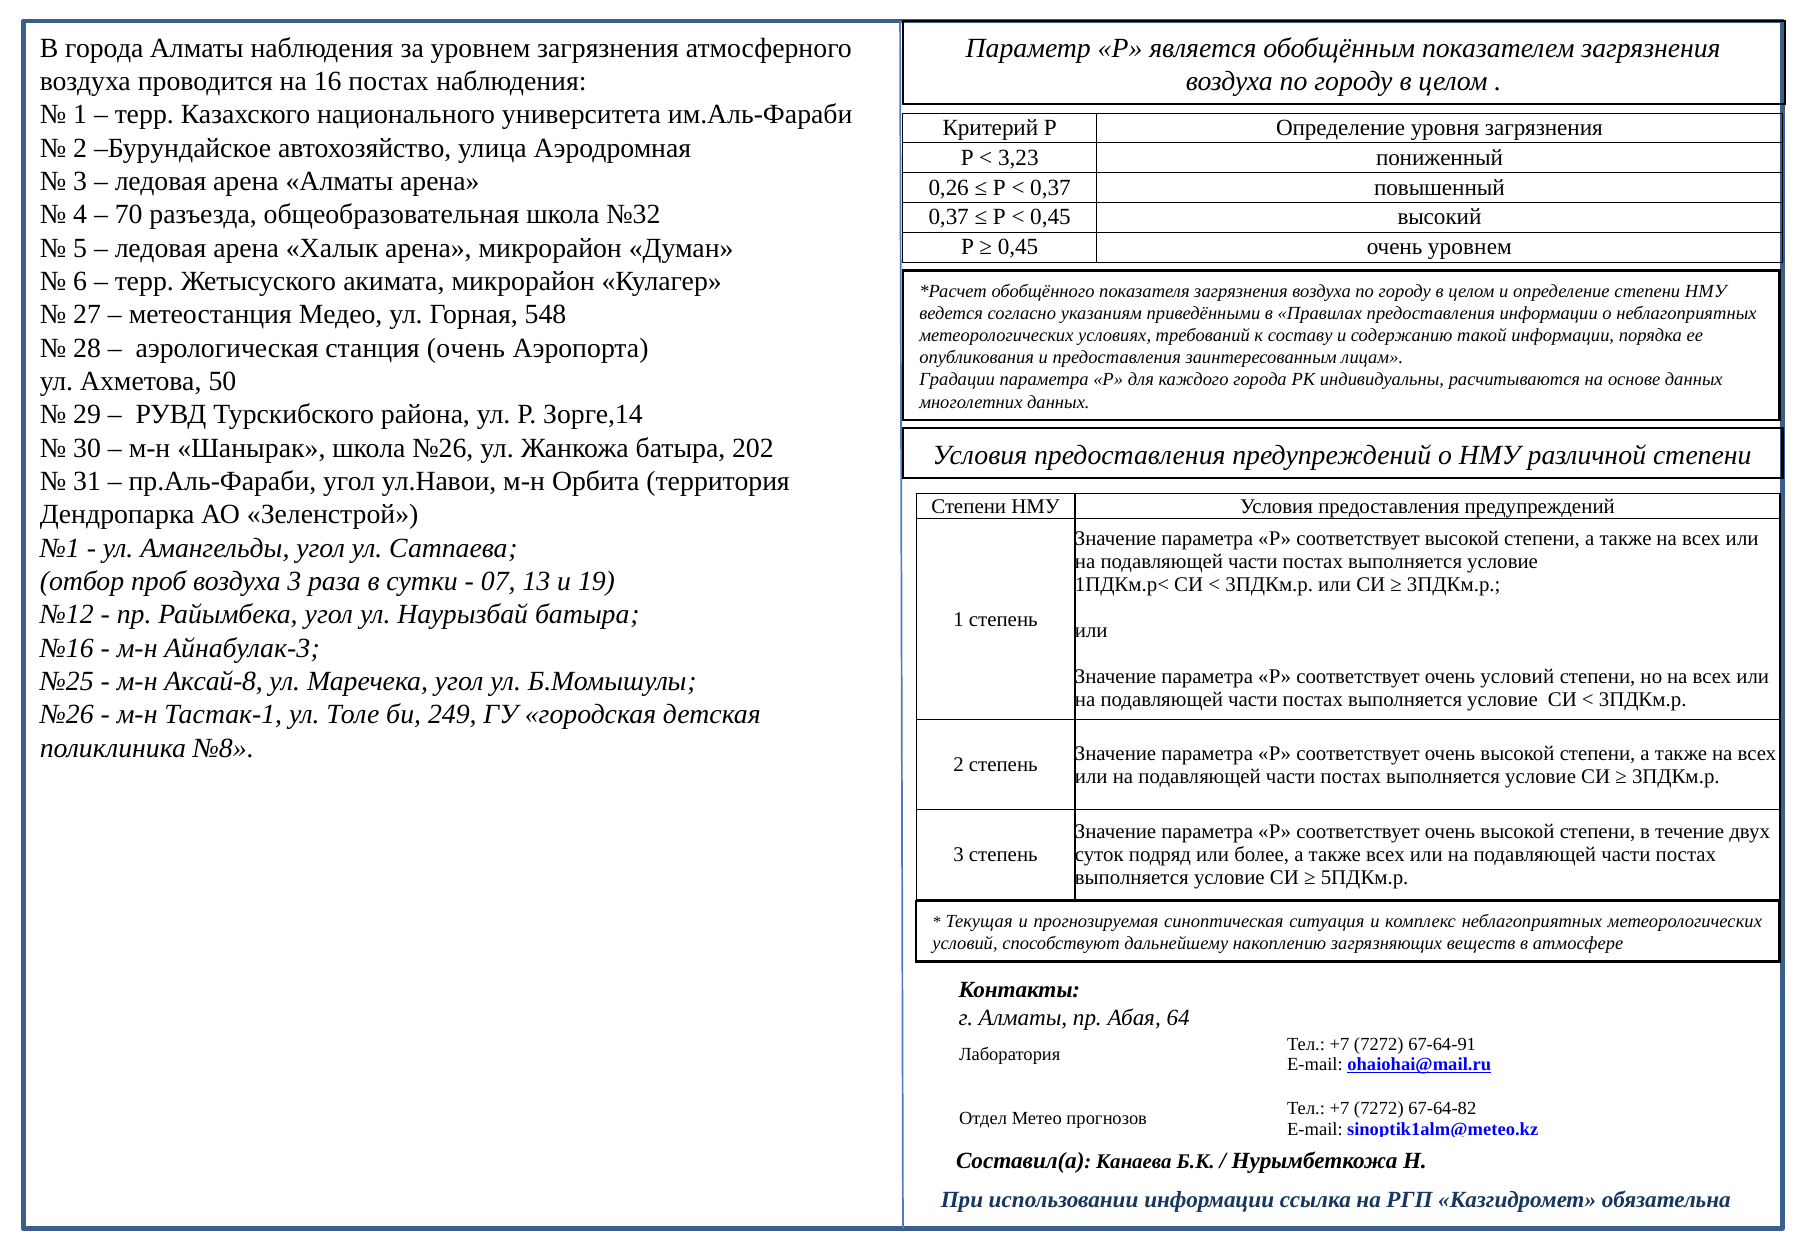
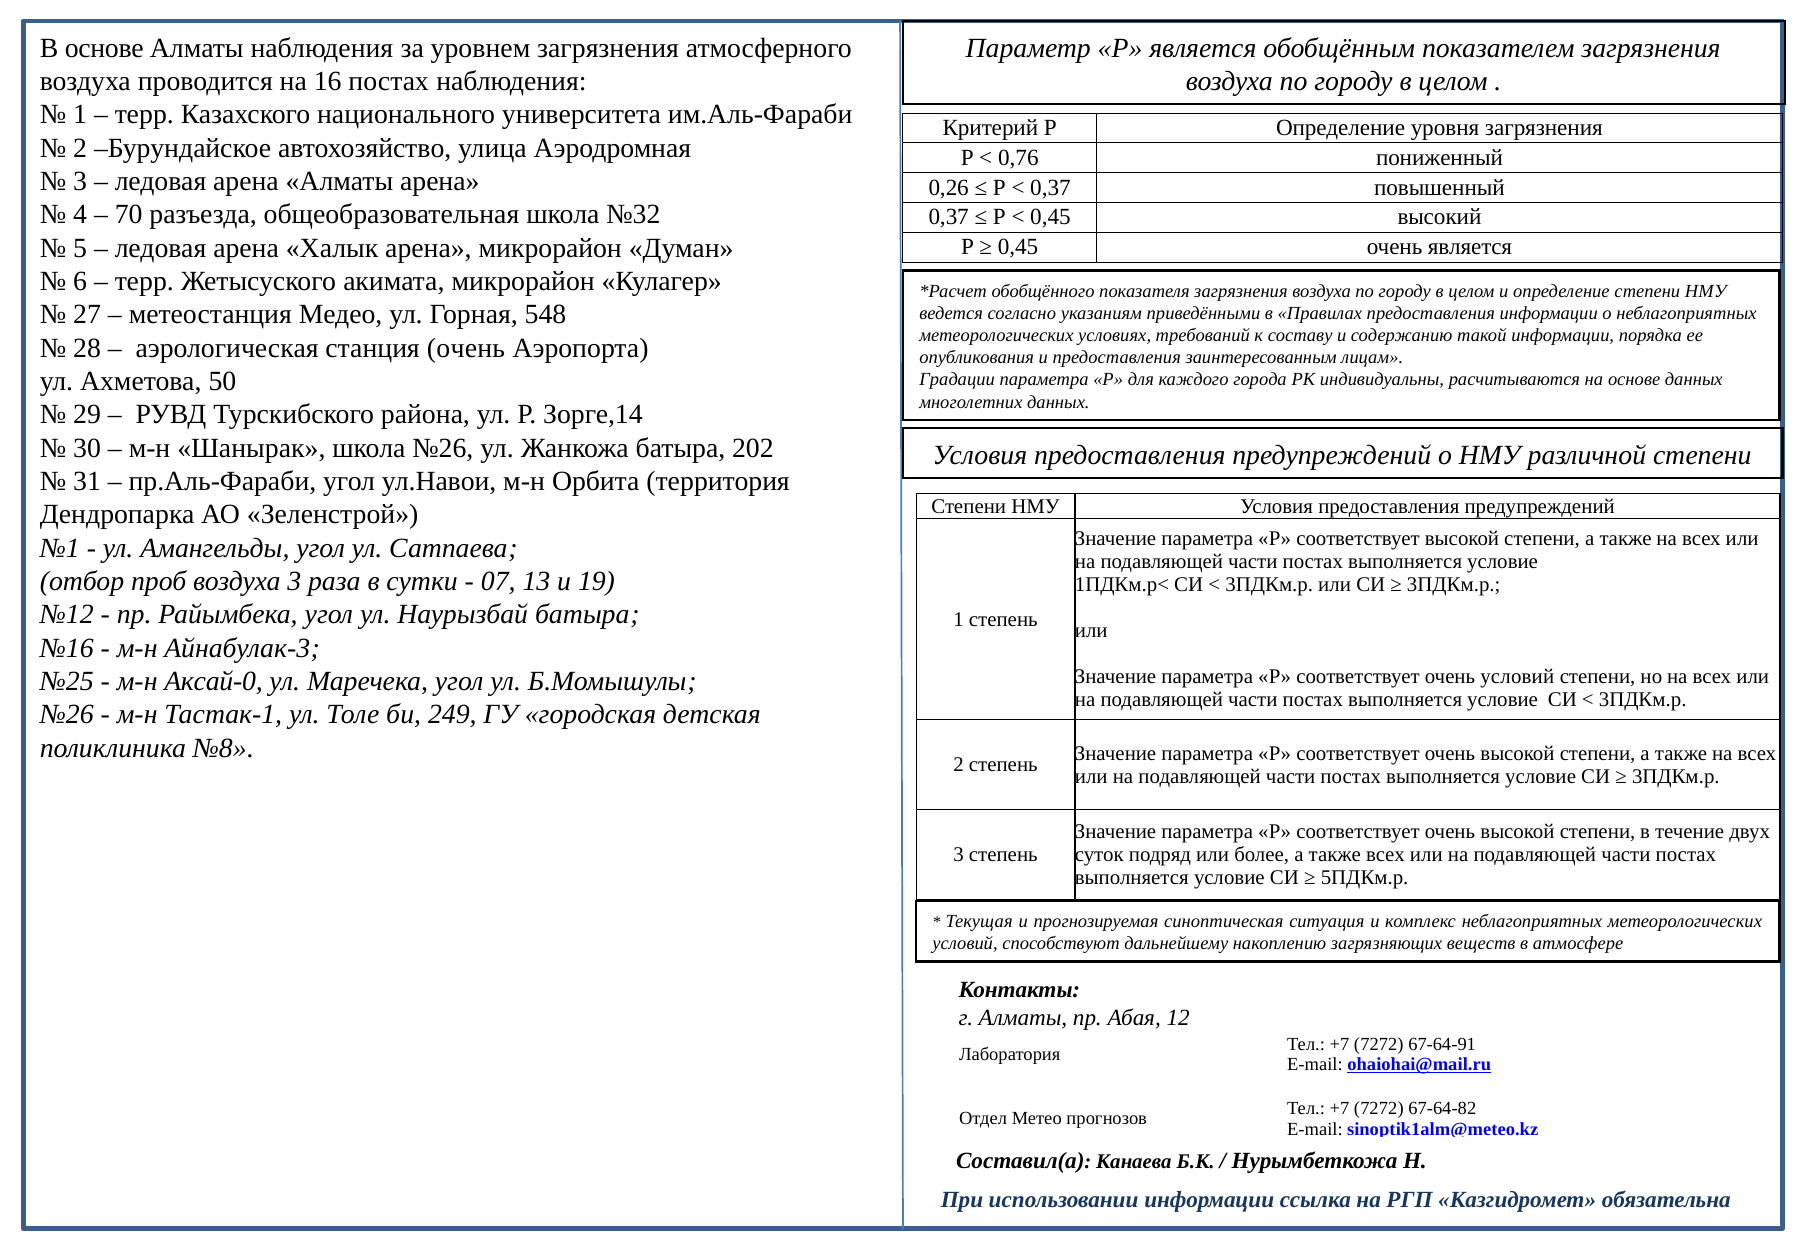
В города: города -> основе
3,23: 3,23 -> 0,76
очень уровнем: уровнем -> является
Аксай-8: Аксай-8 -> Аксай-0
64: 64 -> 12
